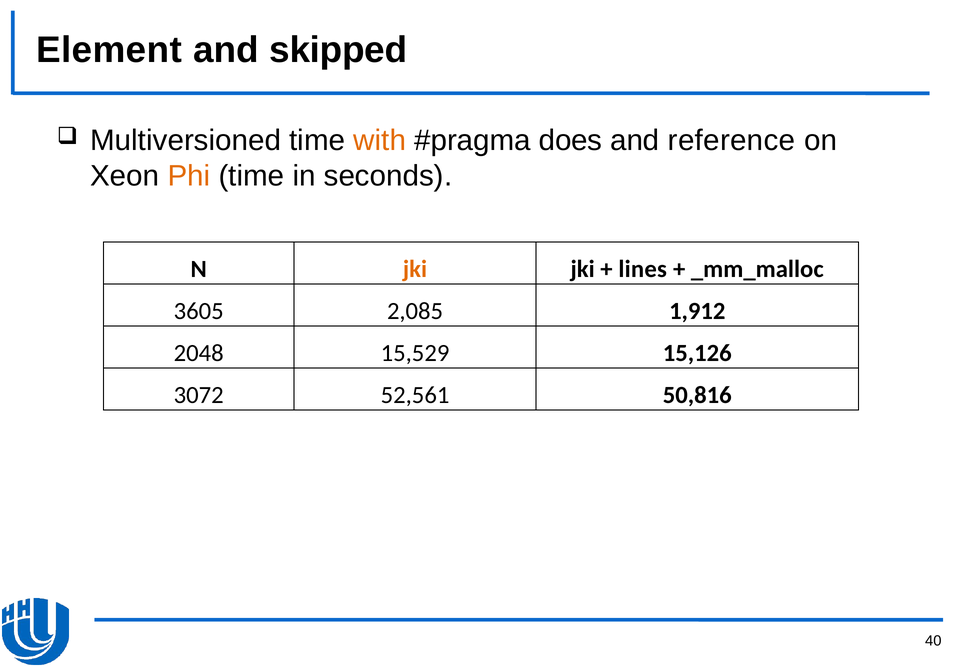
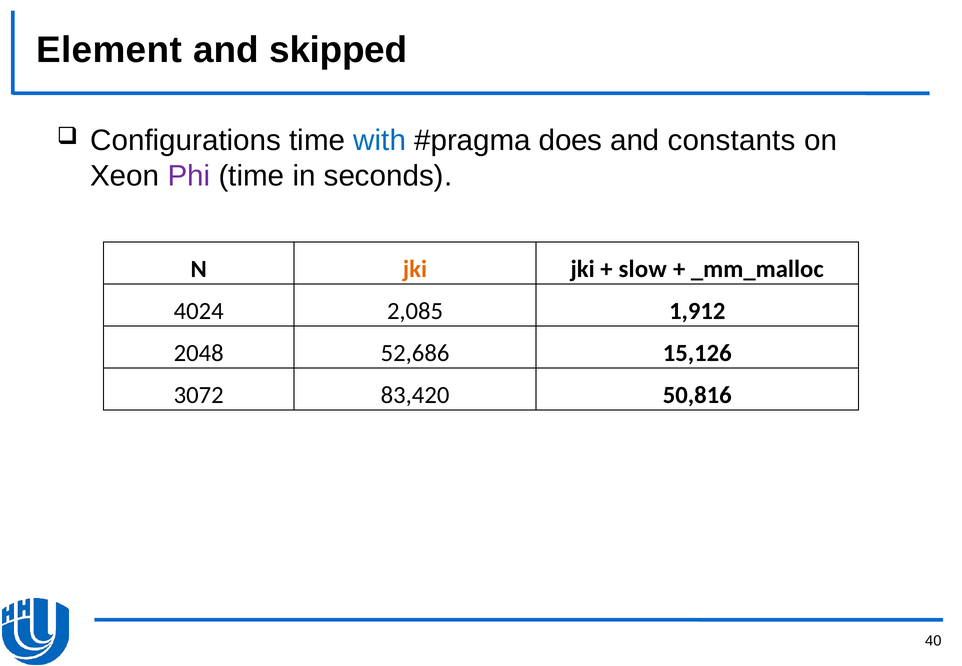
Multiversioned: Multiversioned -> Configurations
with colour: orange -> blue
reference: reference -> constants
Phi colour: orange -> purple
lines: lines -> slow
3605: 3605 -> 4024
15,529: 15,529 -> 52,686
52,561: 52,561 -> 83,420
